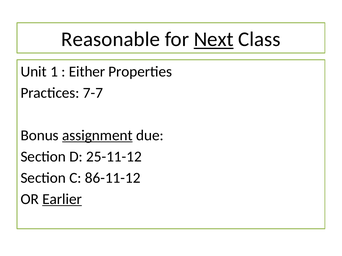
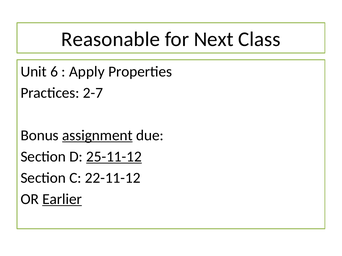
Next underline: present -> none
1: 1 -> 6
Either: Either -> Apply
7-7: 7-7 -> 2-7
25-11-12 underline: none -> present
86-11-12: 86-11-12 -> 22-11-12
